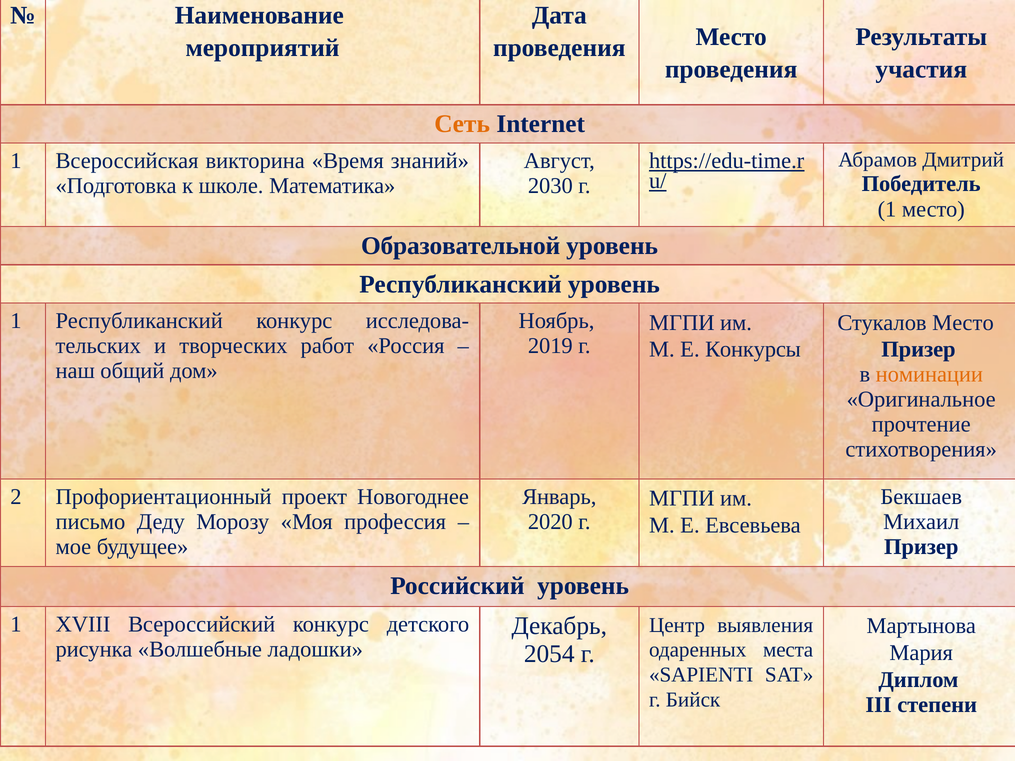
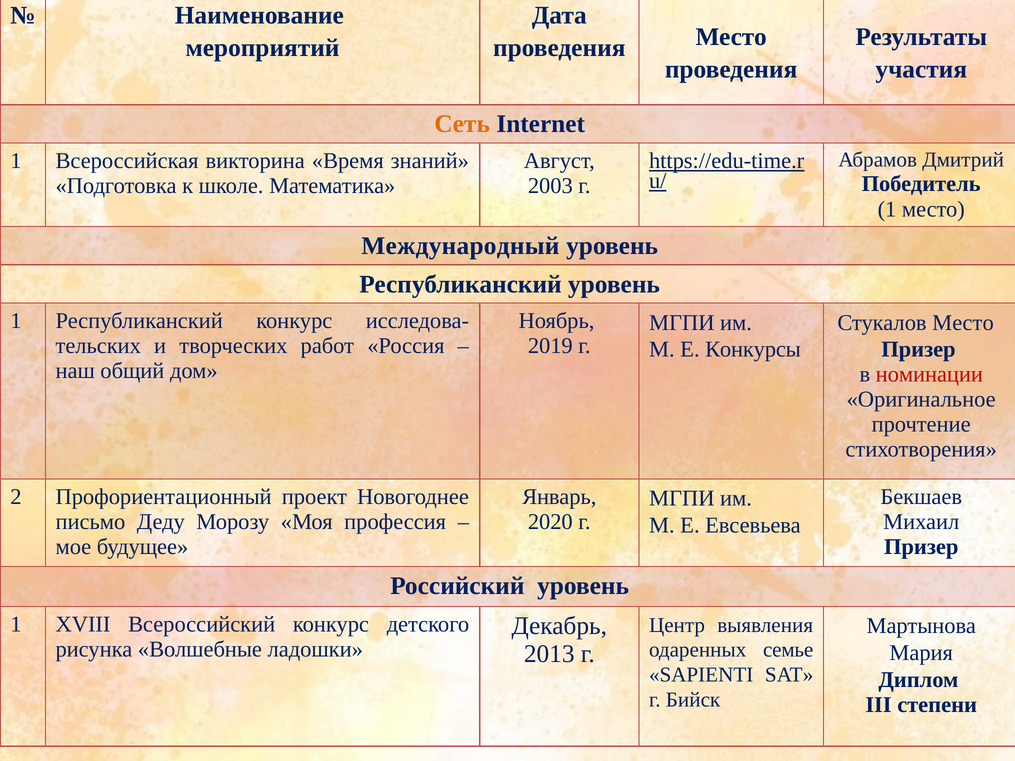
2030: 2030 -> 2003
Образовательной: Образовательной -> Международный
номинации colour: orange -> red
места: места -> семье
2054: 2054 -> 2013
